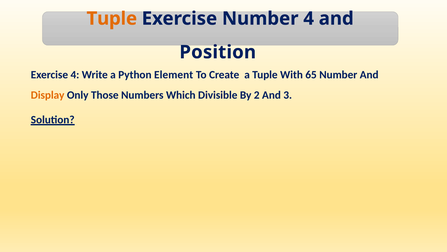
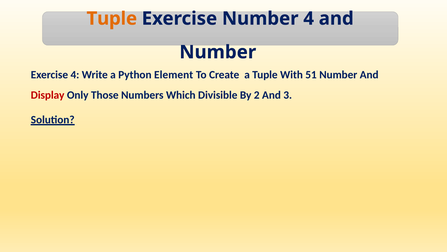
Position at (218, 52): Position -> Number
65: 65 -> 51
Display colour: orange -> red
